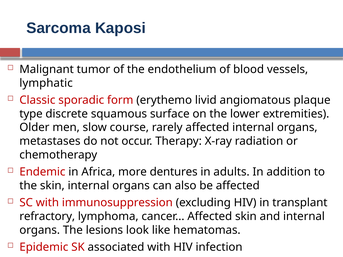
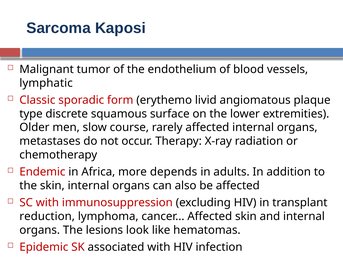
dentures: dentures -> depends
refractory: refractory -> reduction
